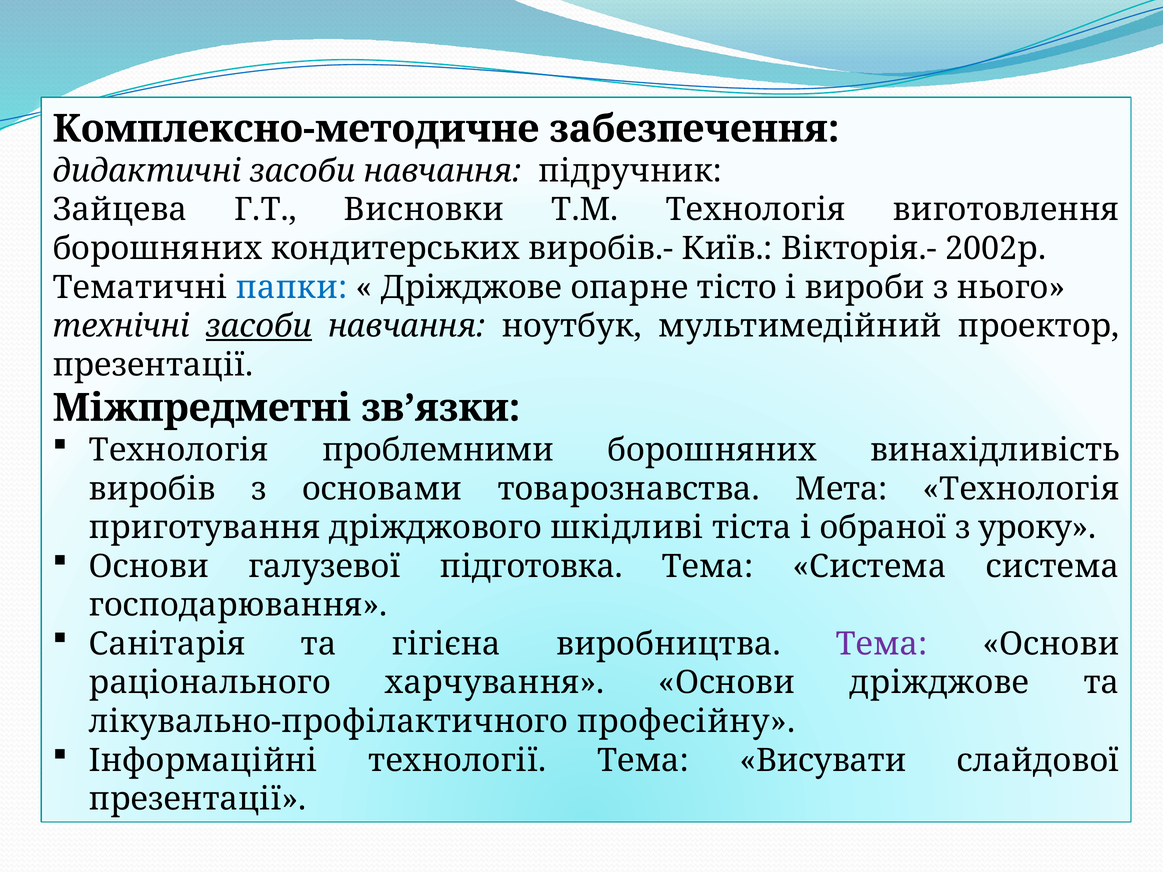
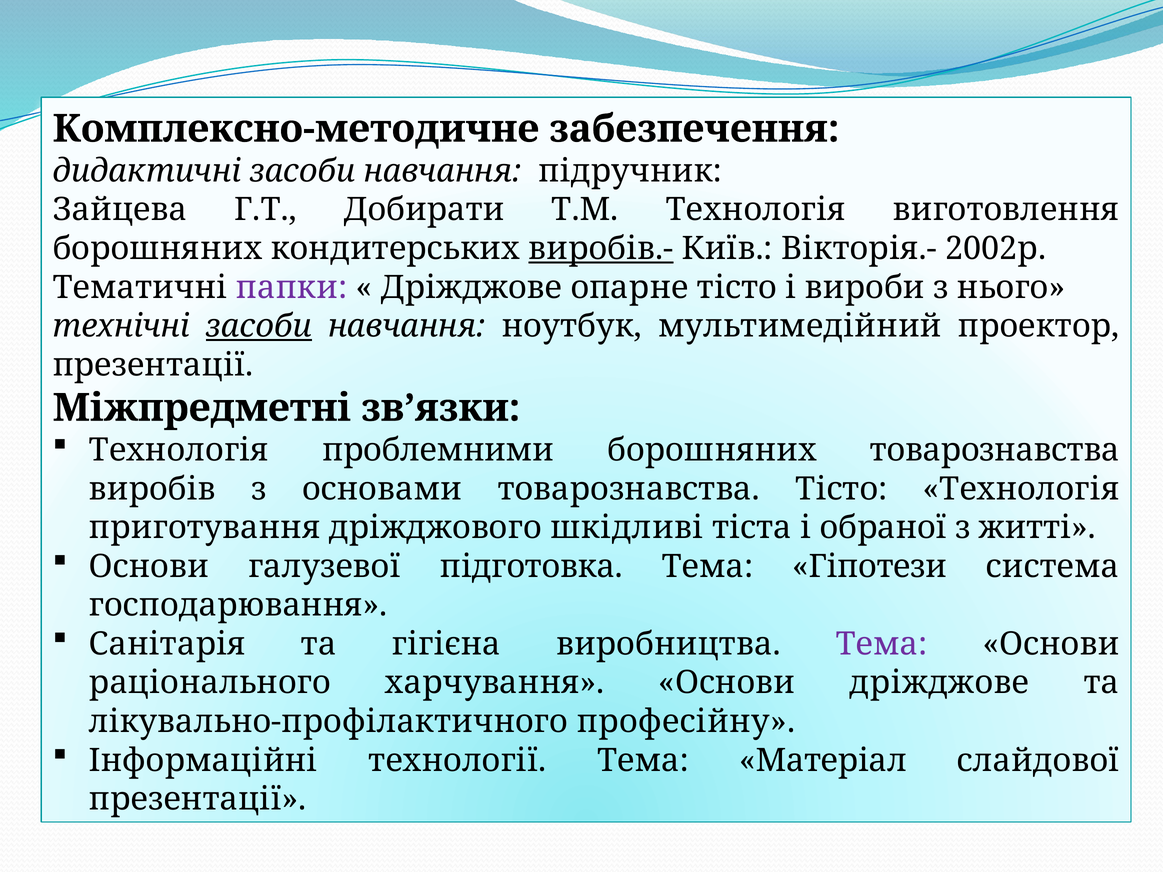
Висновки: Висновки -> Добирати
виробів.- underline: none -> present
папки colour: blue -> purple
борошняних винахідливість: винахідливість -> товарознавства
товарознавства Мета: Мета -> Тісто
уроку: уроку -> житті
Тема Система: Система -> Гіпотези
Висувати: Висувати -> Матеріал
